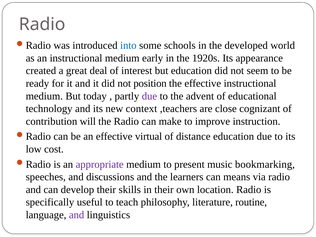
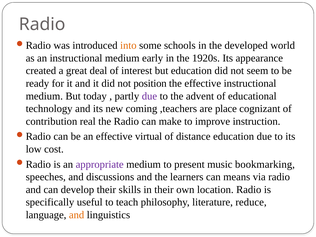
into colour: blue -> orange
context: context -> coming
close: close -> place
will: will -> real
routine: routine -> reduce
and at (77, 215) colour: purple -> orange
